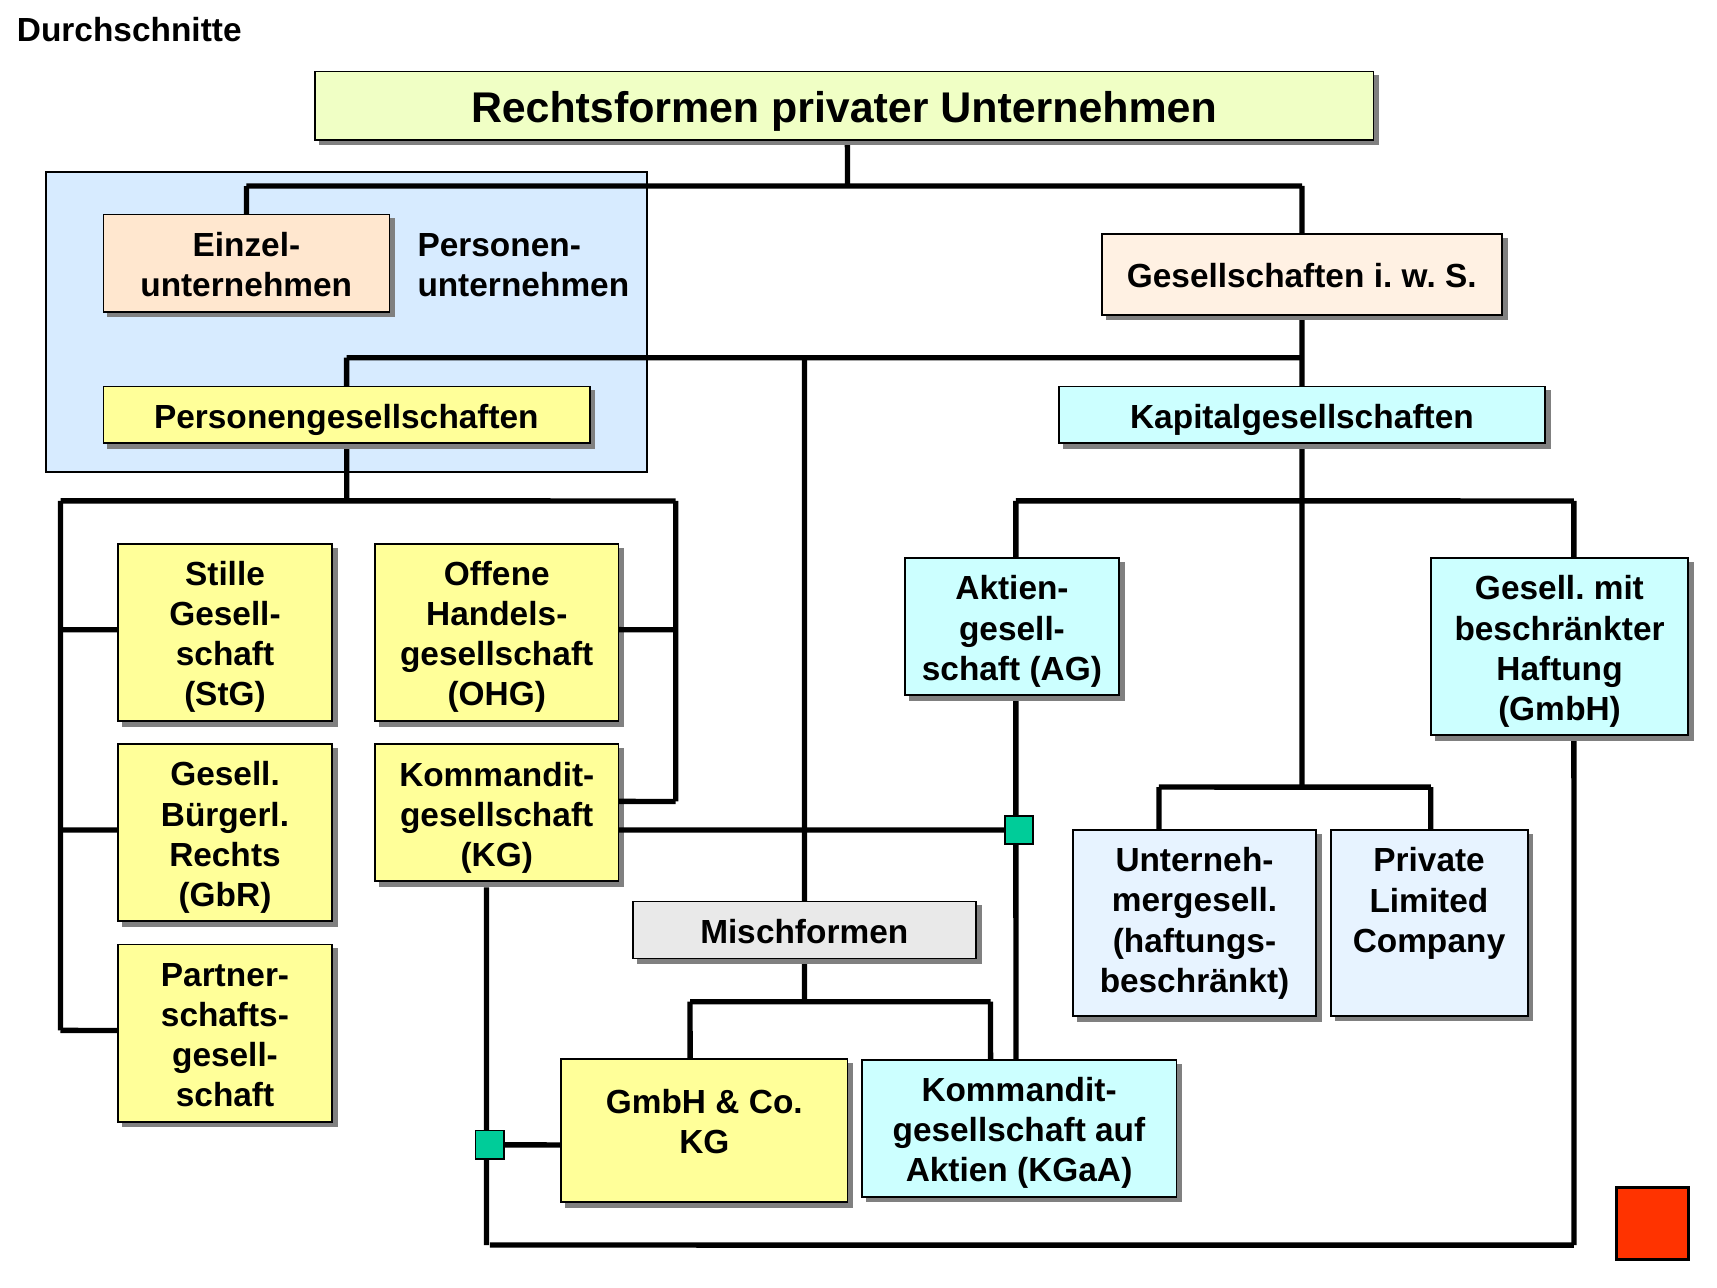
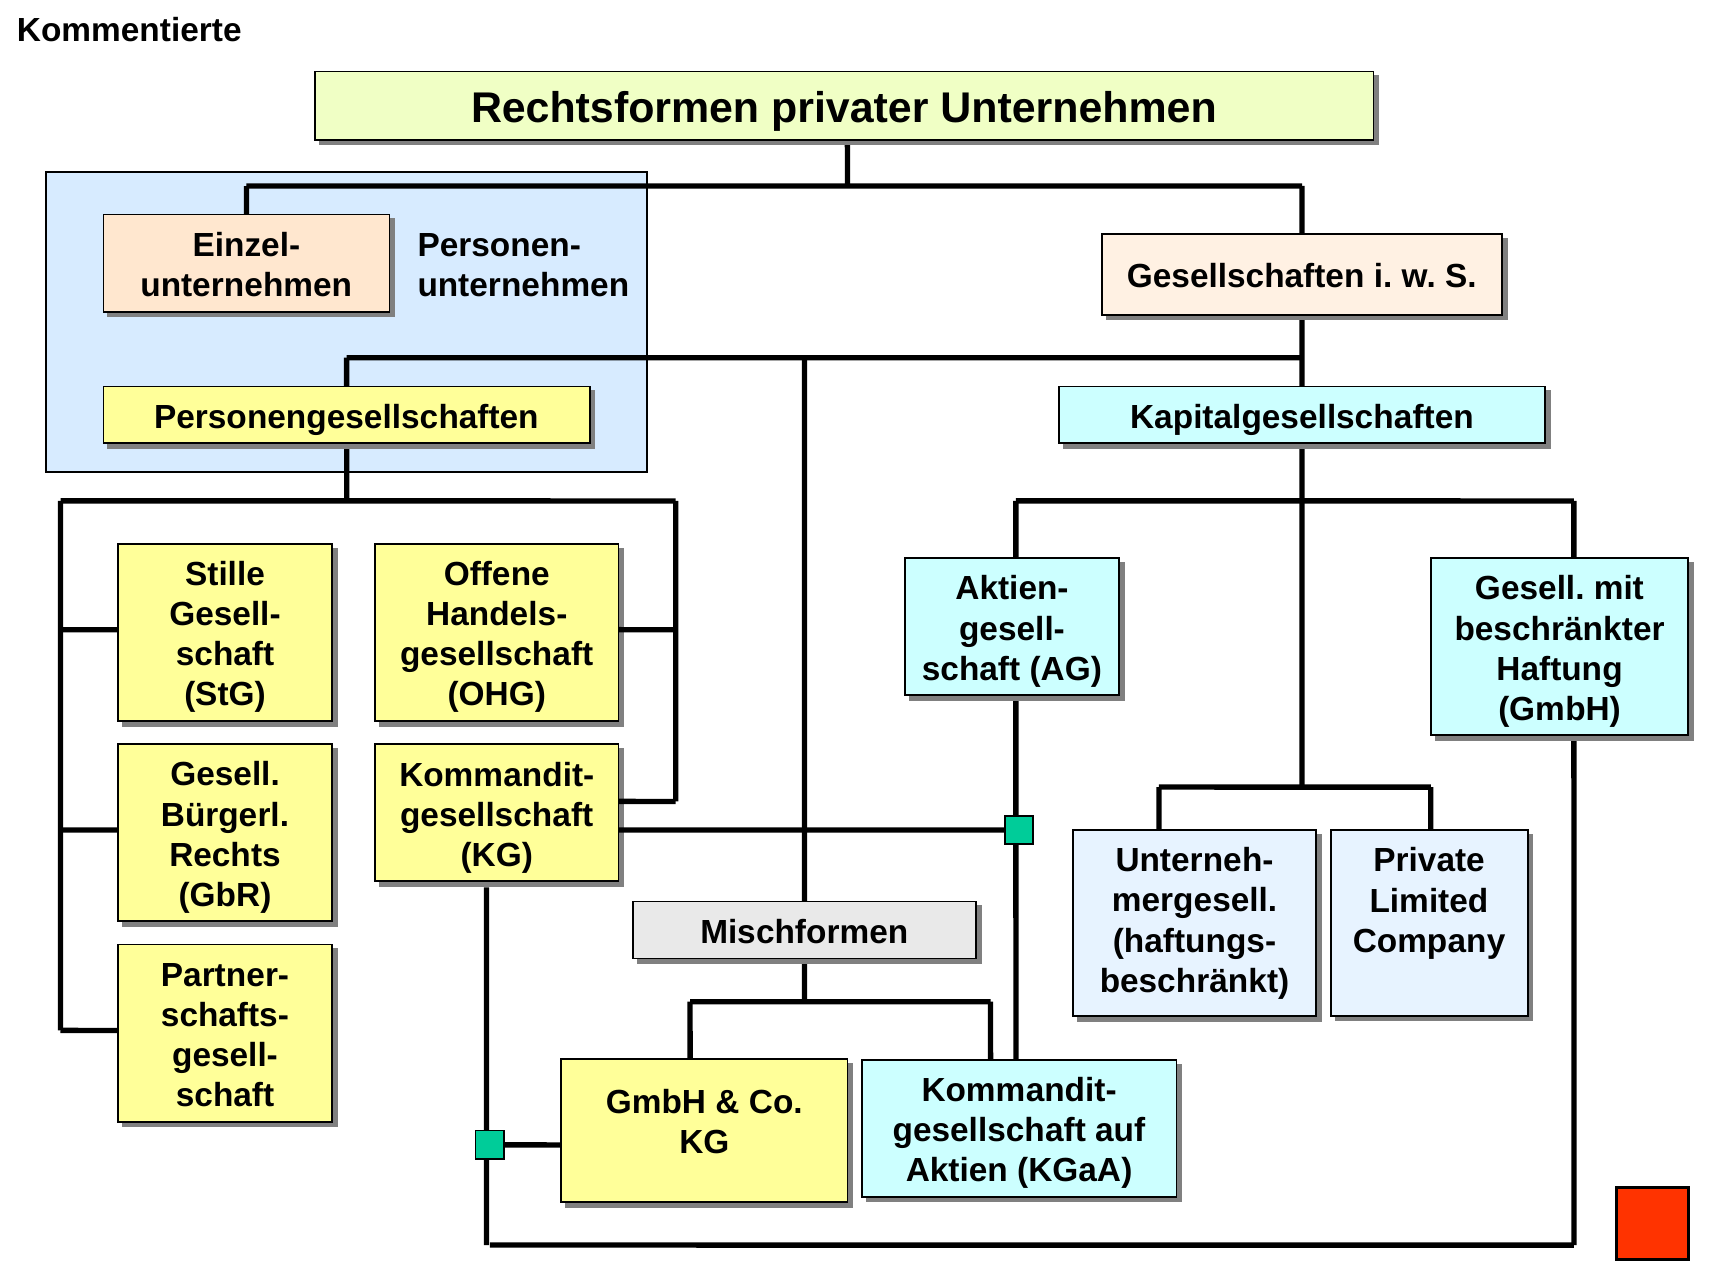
Durchschnitte: Durchschnitte -> Kommentierte
